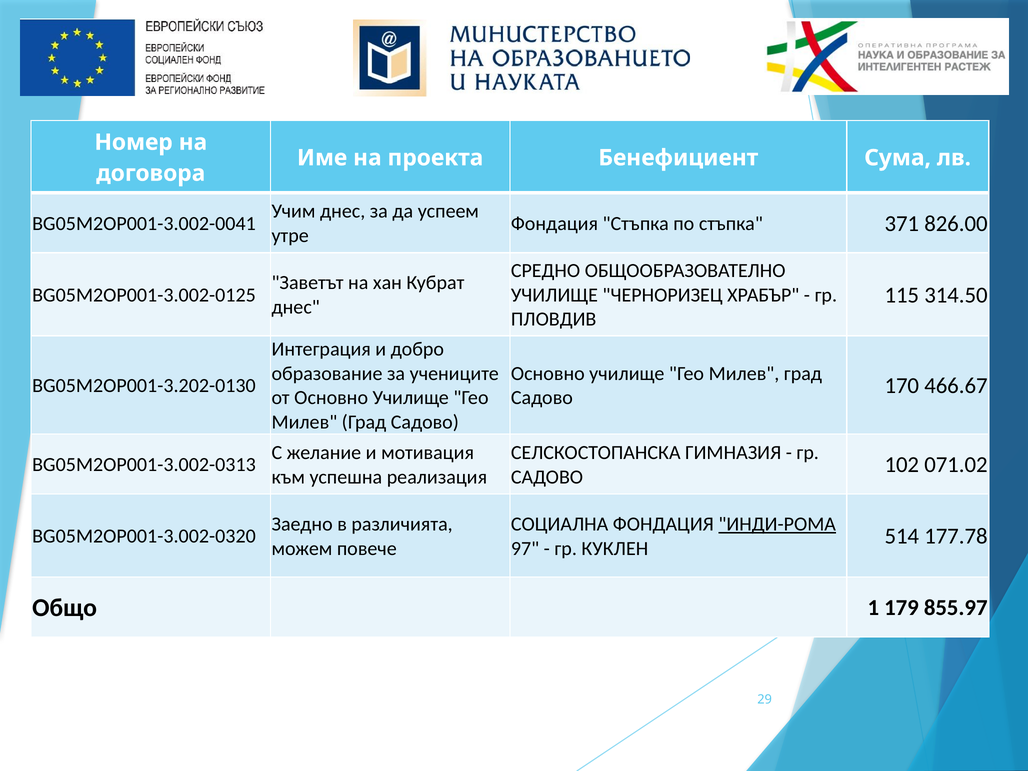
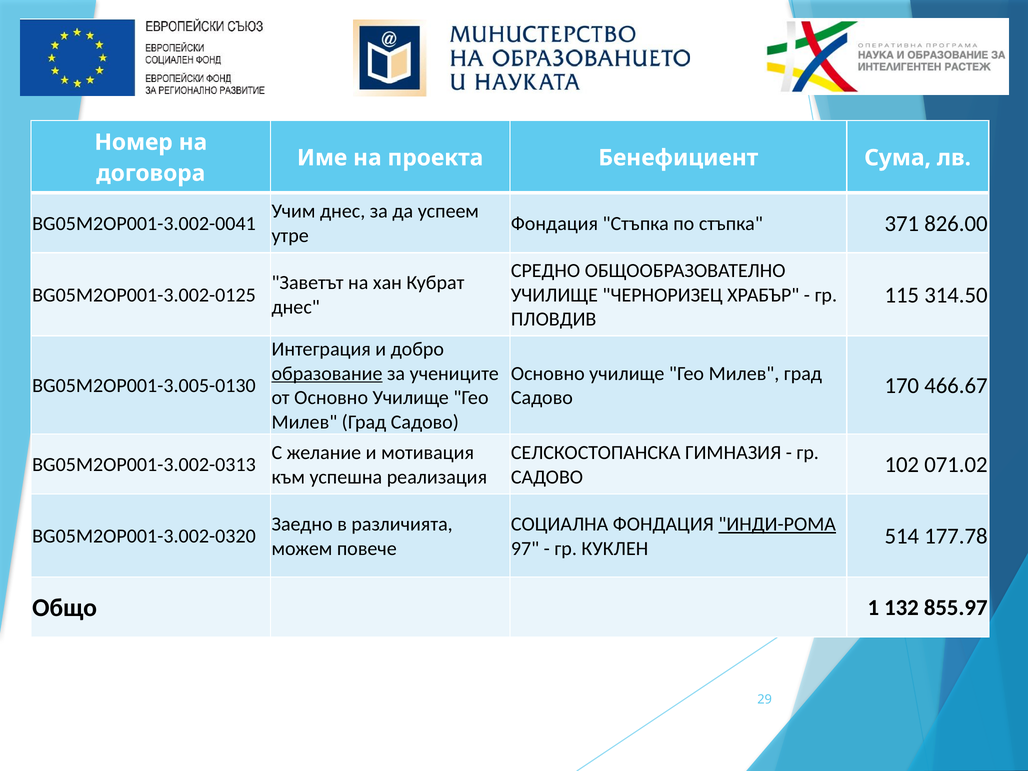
образование underline: none -> present
BG05M2OP001-3.202-0130: BG05M2OP001-3.202-0130 -> BG05M2OP001-3.005-0130
179: 179 -> 132
